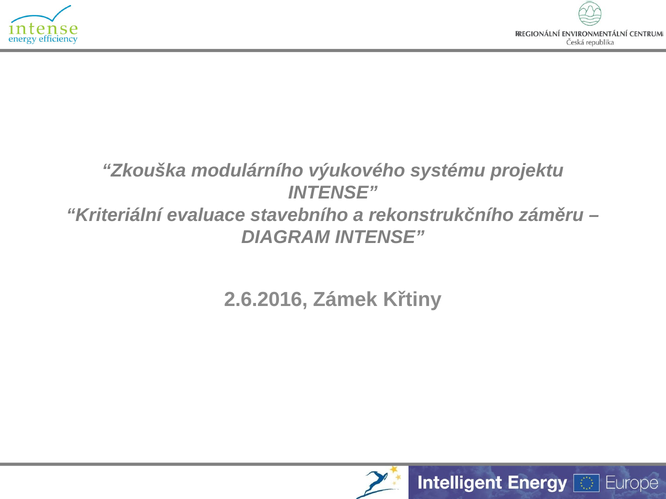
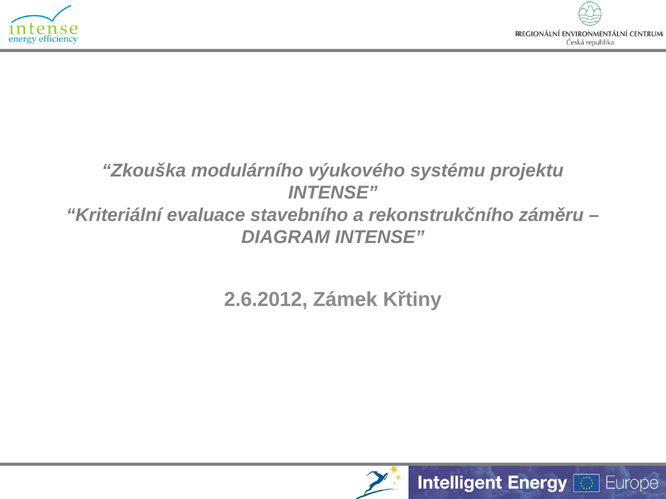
2.6.2016: 2.6.2016 -> 2.6.2012
